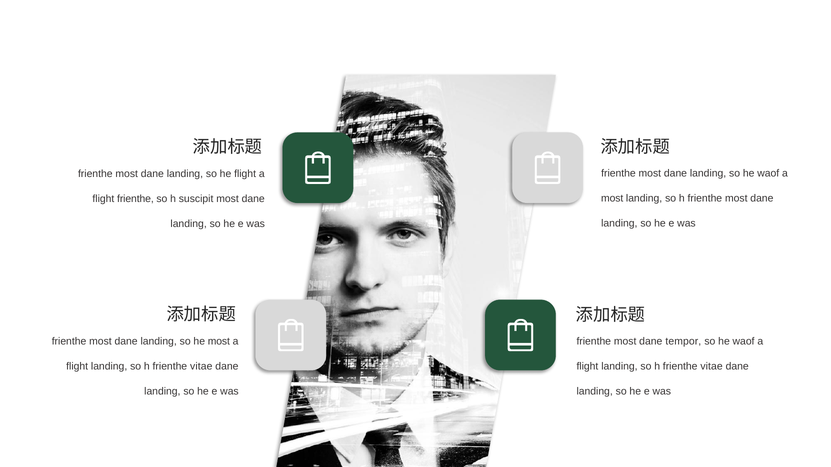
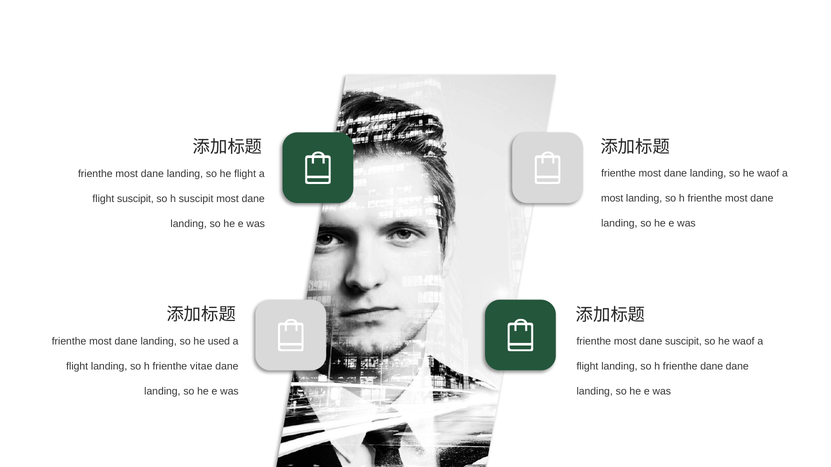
flight frienthe: frienthe -> suscipit
he most: most -> used
dane tempor: tempor -> suscipit
vitae at (712, 367): vitae -> dane
